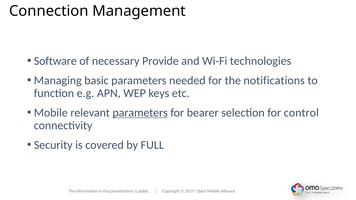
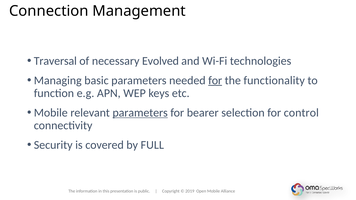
Software: Software -> Traversal
Provide: Provide -> Evolved
for at (215, 80) underline: none -> present
notifications: notifications -> functionality
